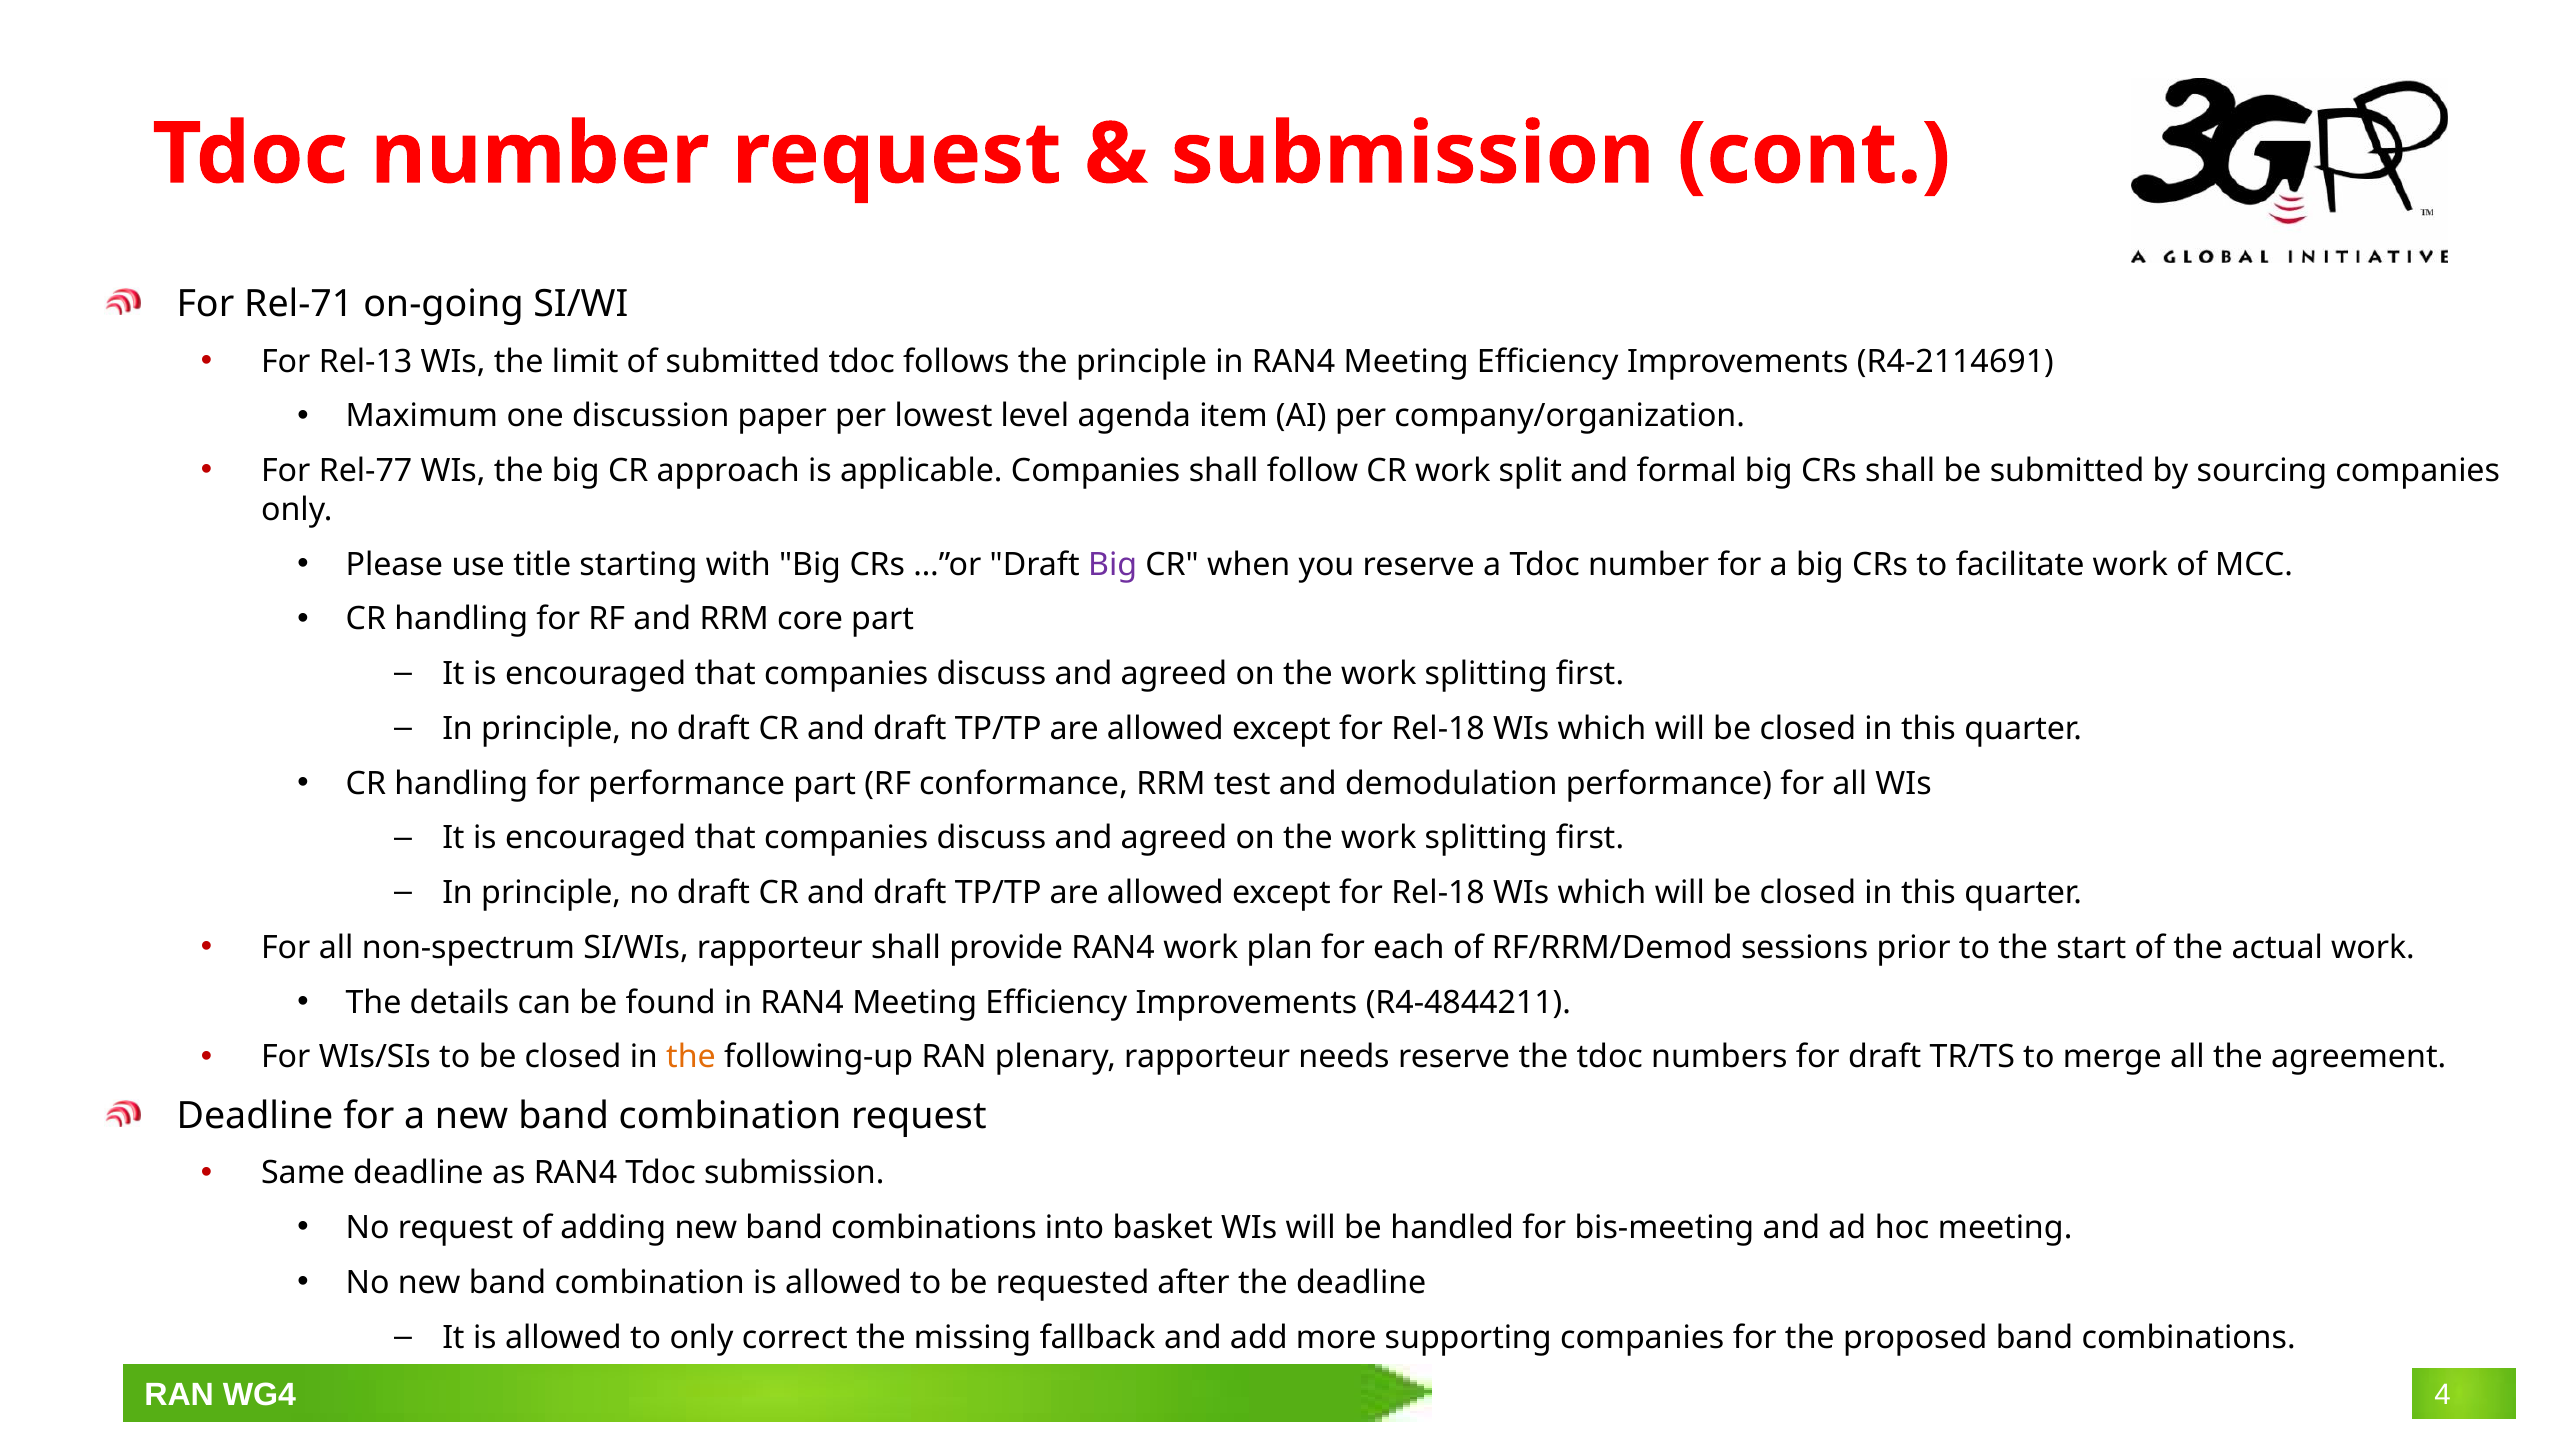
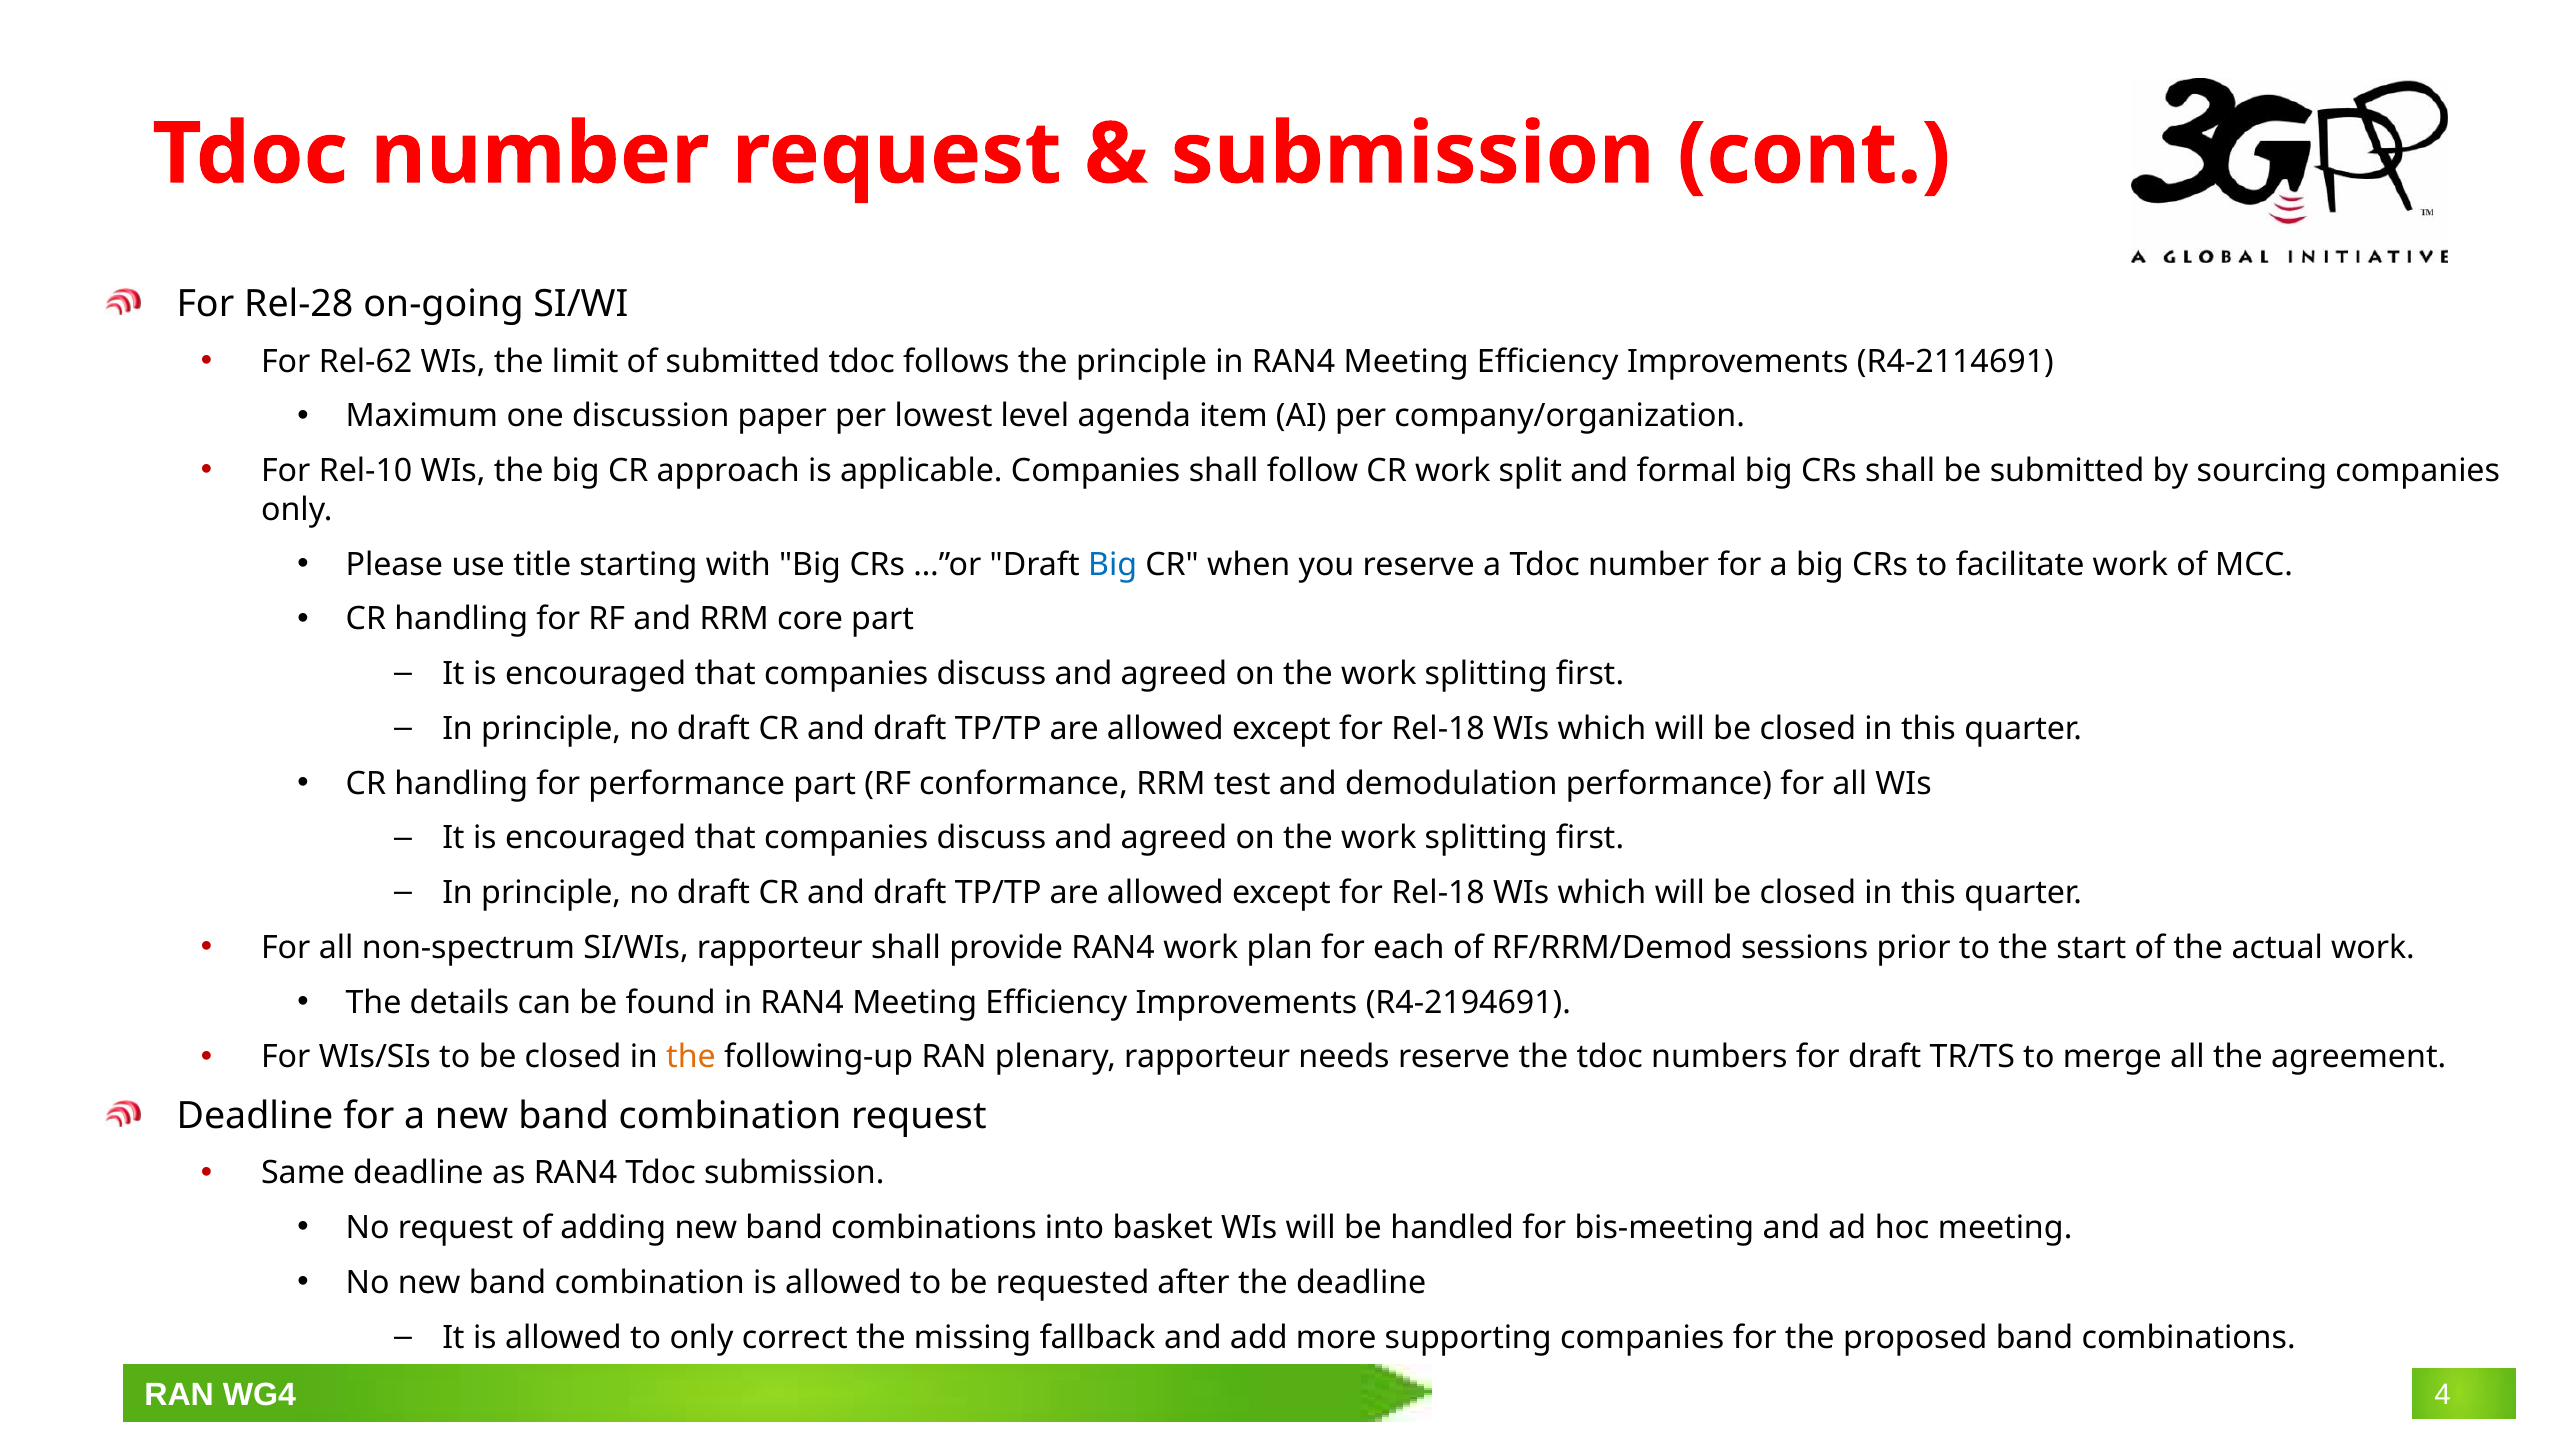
Rel-71: Rel-71 -> Rel-28
Rel-13: Rel-13 -> Rel-62
Rel-77: Rel-77 -> Rel-10
Big at (1113, 564) colour: purple -> blue
R4-4844211: R4-4844211 -> R4-2194691
